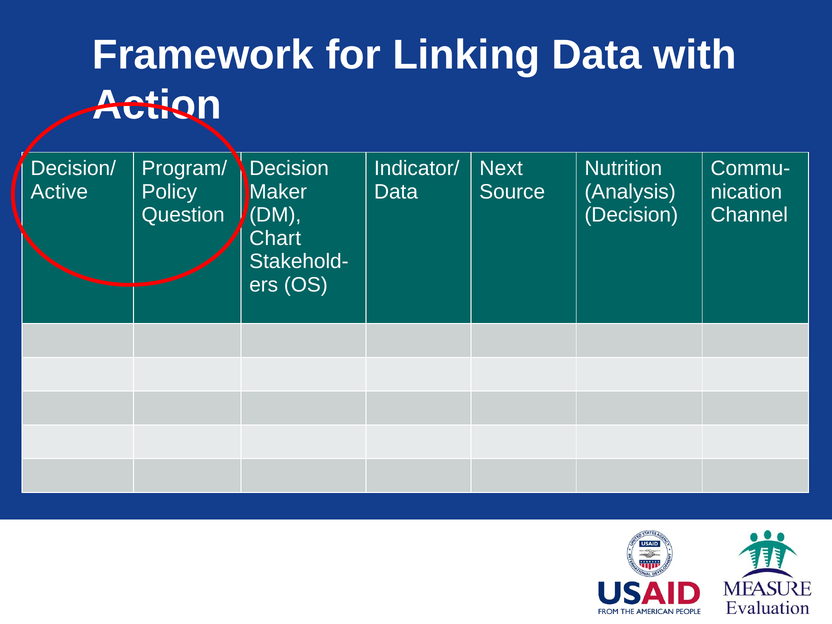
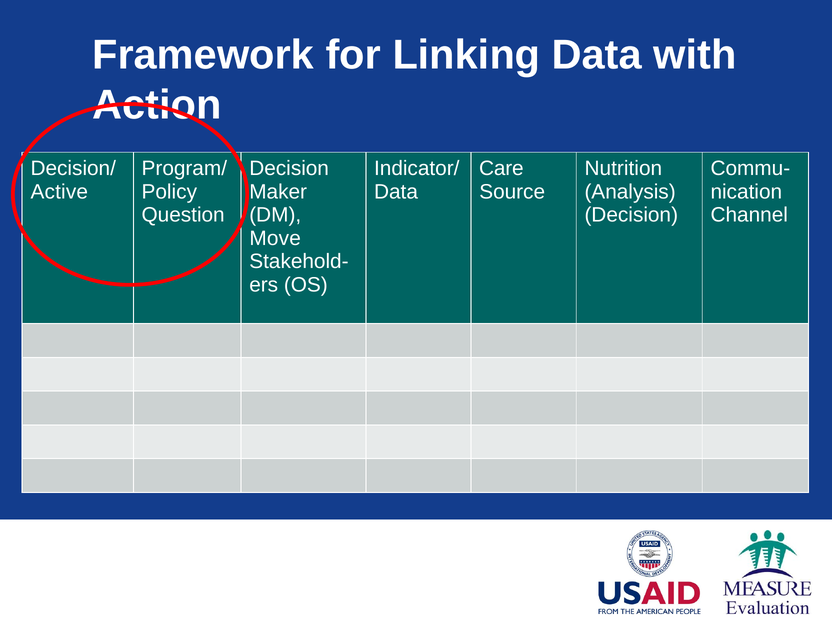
Next: Next -> Care
Chart: Chart -> Move
